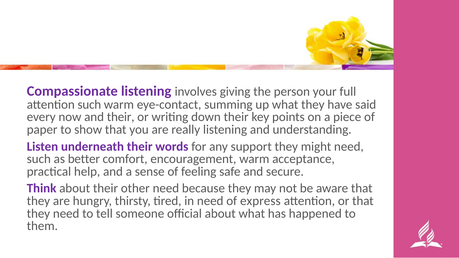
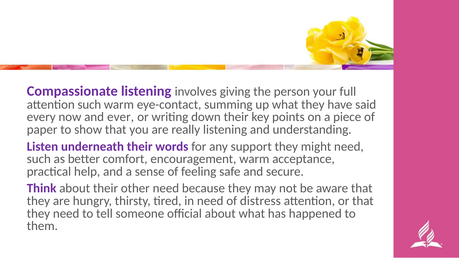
and their: their -> ever
express: express -> distress
